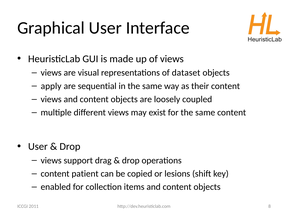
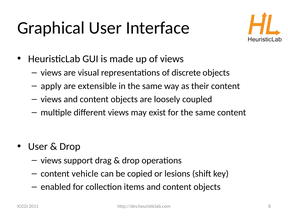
dataset: dataset -> discrete
sequential: sequential -> extensible
patient: patient -> vehicle
